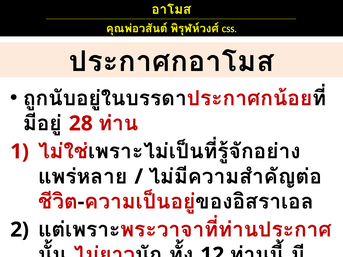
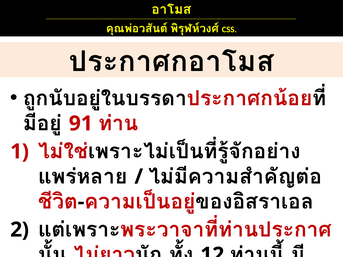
28: 28 -> 91
